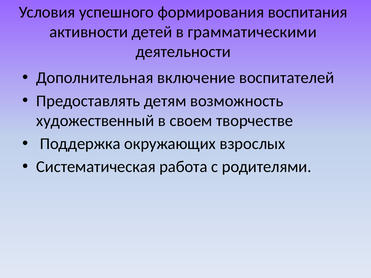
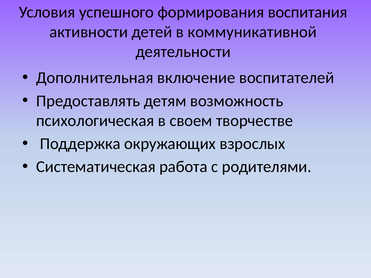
грамматическими: грамматическими -> коммуникативной
художественный: художественный -> психологическая
